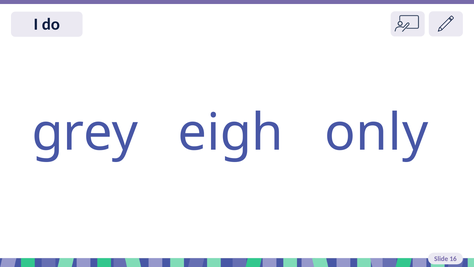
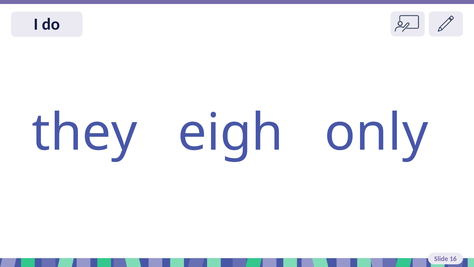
grey: grey -> they
